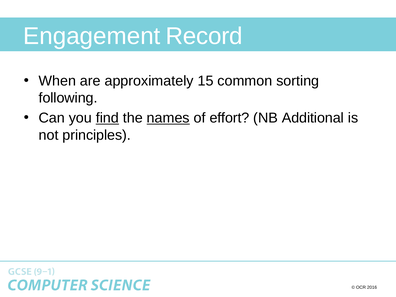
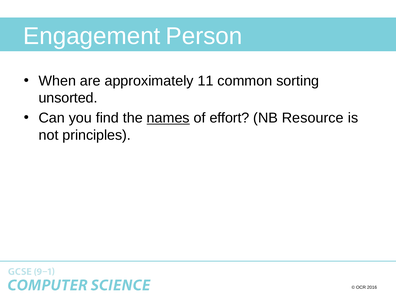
Record: Record -> Person
15: 15 -> 11
following: following -> unsorted
find underline: present -> none
Additional: Additional -> Resource
